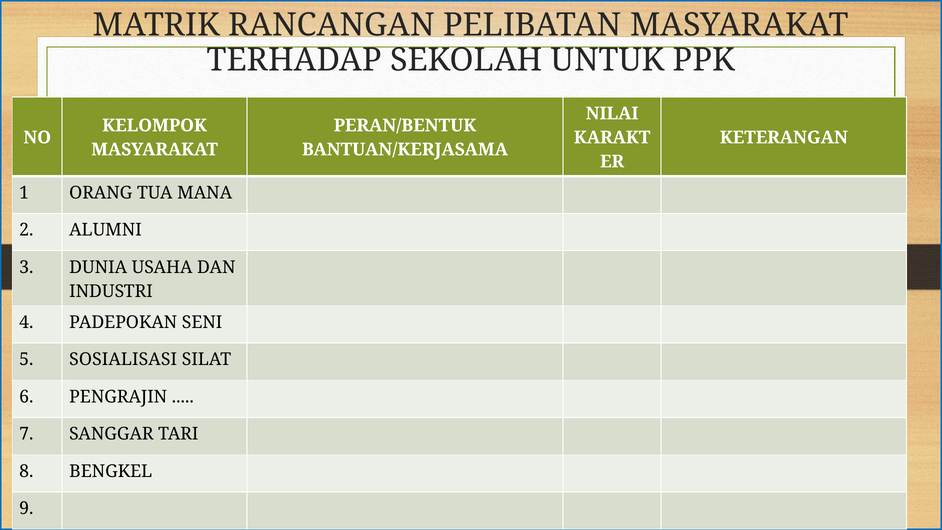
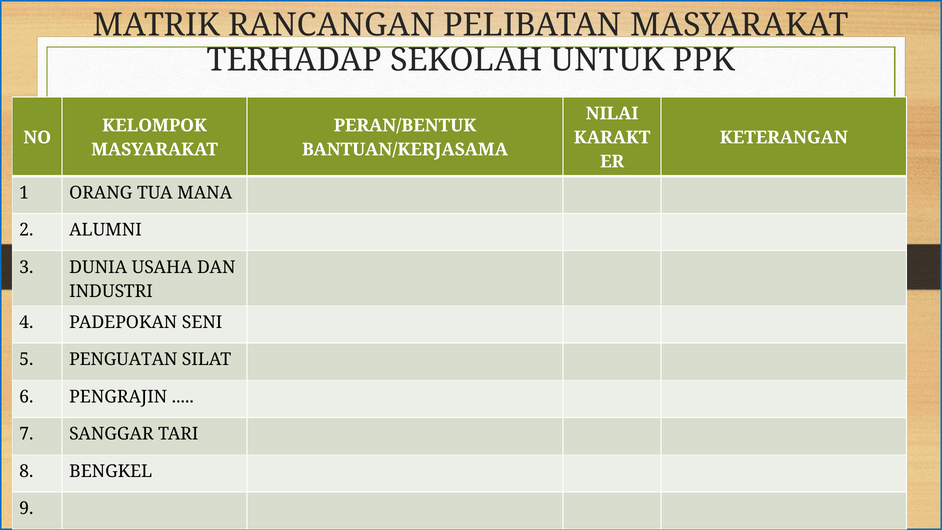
SOSIALISASI: SOSIALISASI -> PENGUATAN
